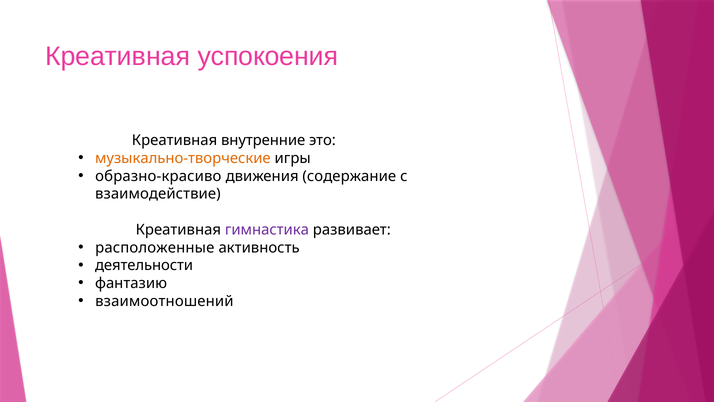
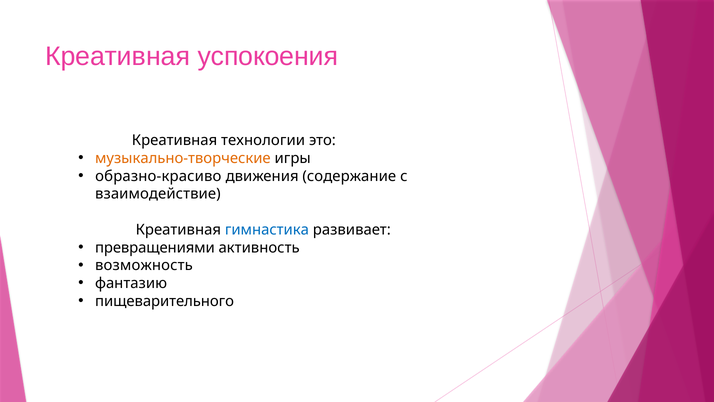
внутренние: внутренние -> технологии
гимнастика colour: purple -> blue
расположенные: расположенные -> превращениями
деятельности: деятельности -> возможность
взаимоотношений: взаимоотношений -> пищеварительного
